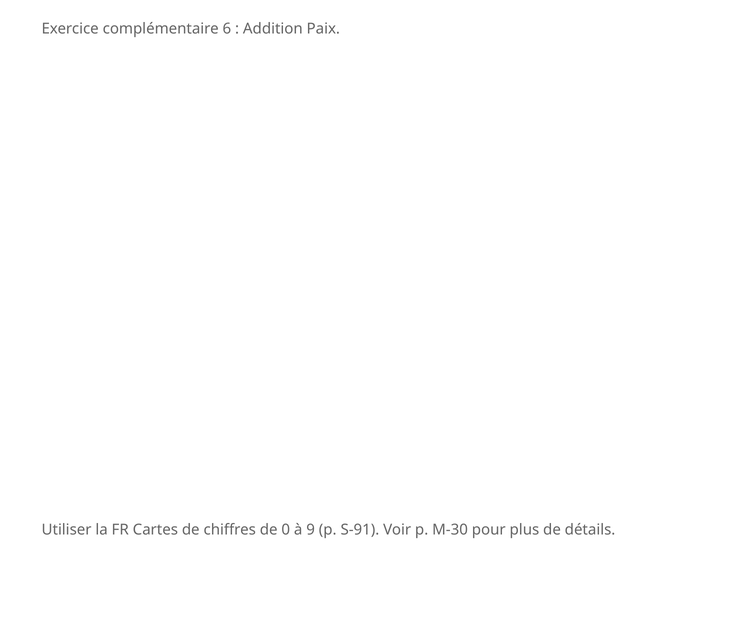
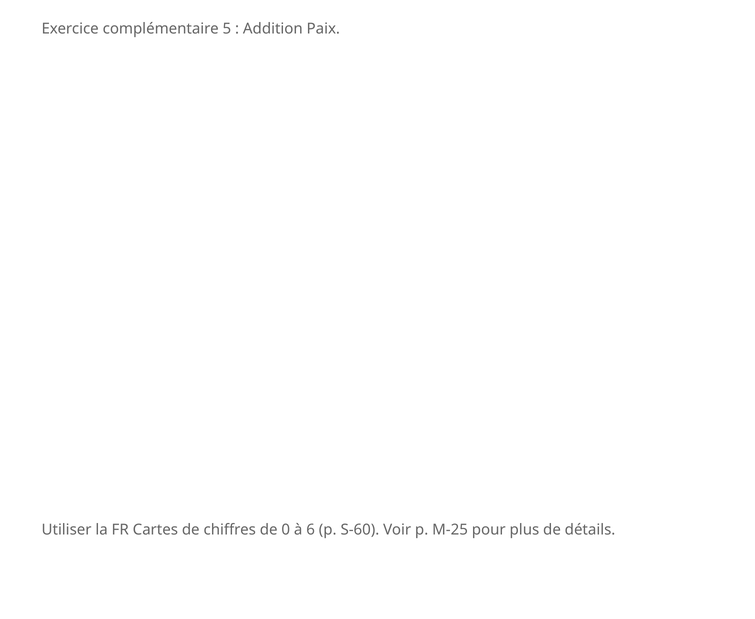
6: 6 -> 5
9: 9 -> 6
S-91: S-91 -> S-60
M-30: M-30 -> M-25
